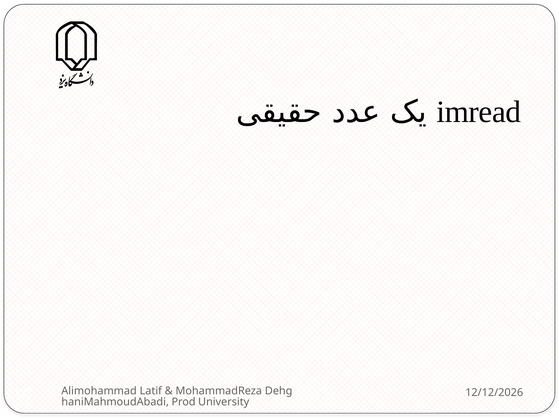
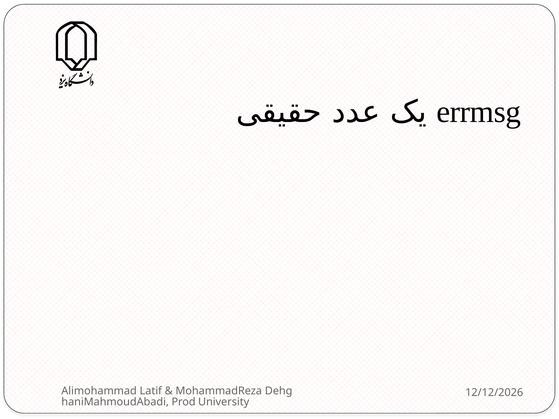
imread: imread -> errmsg
